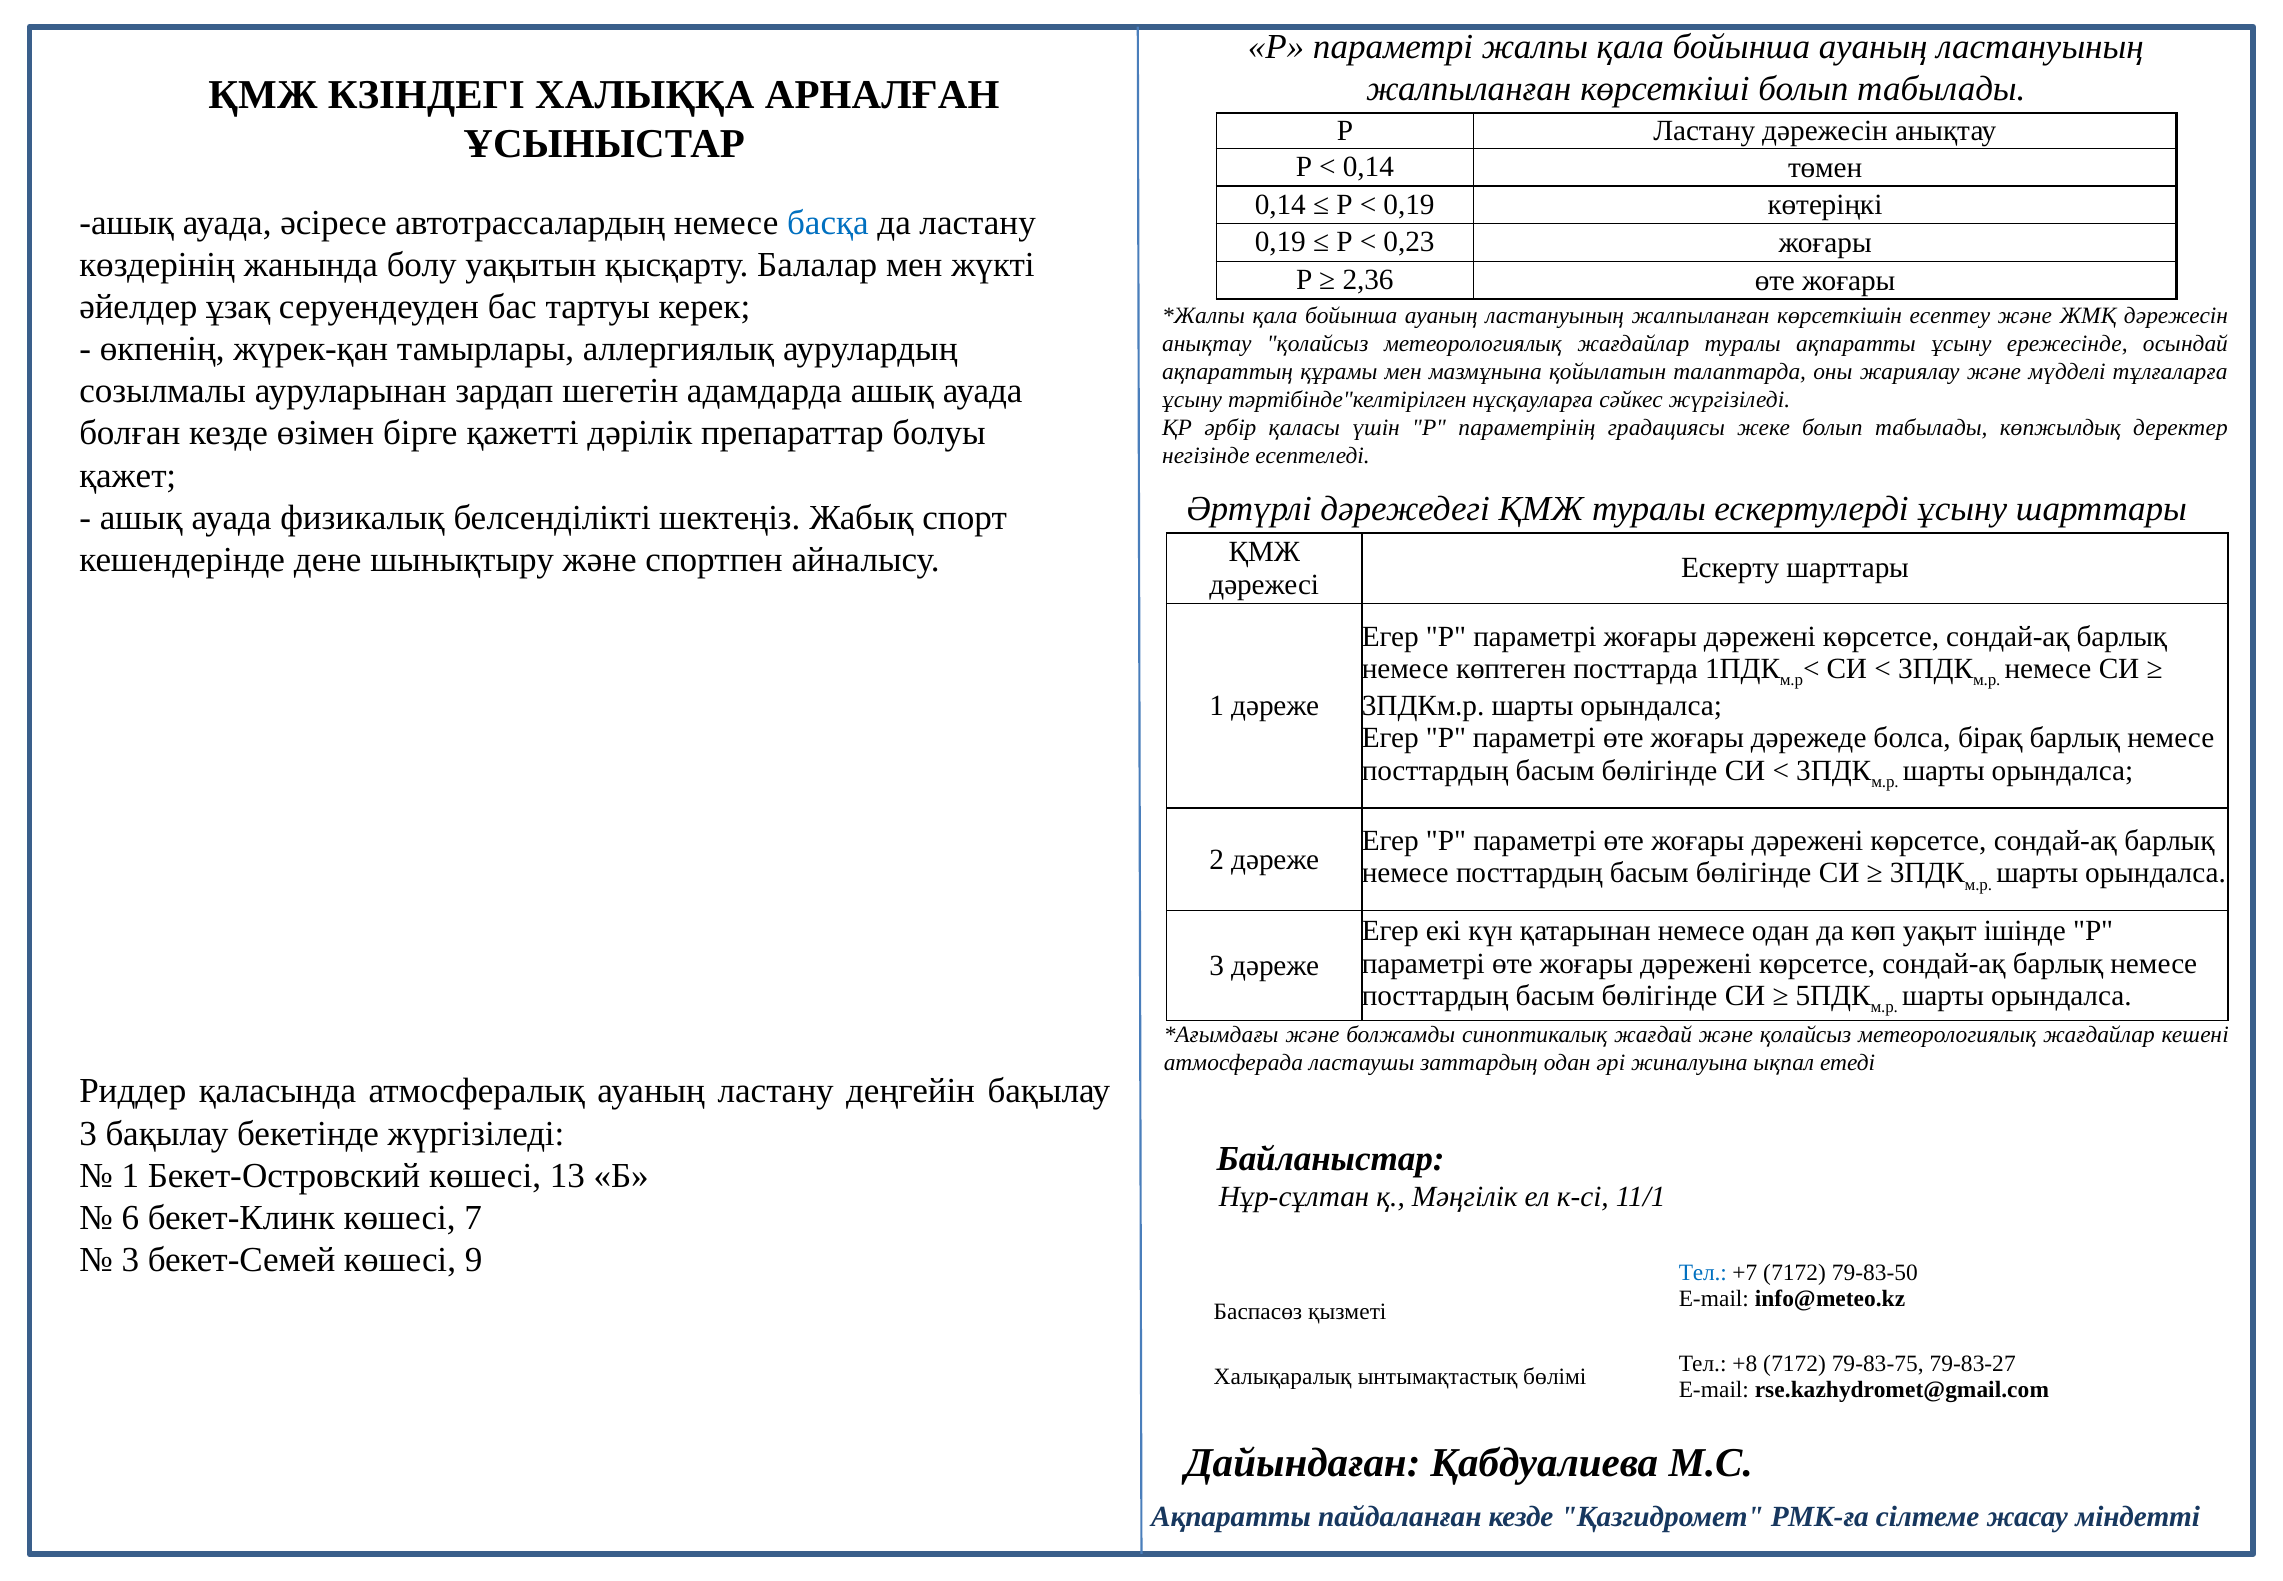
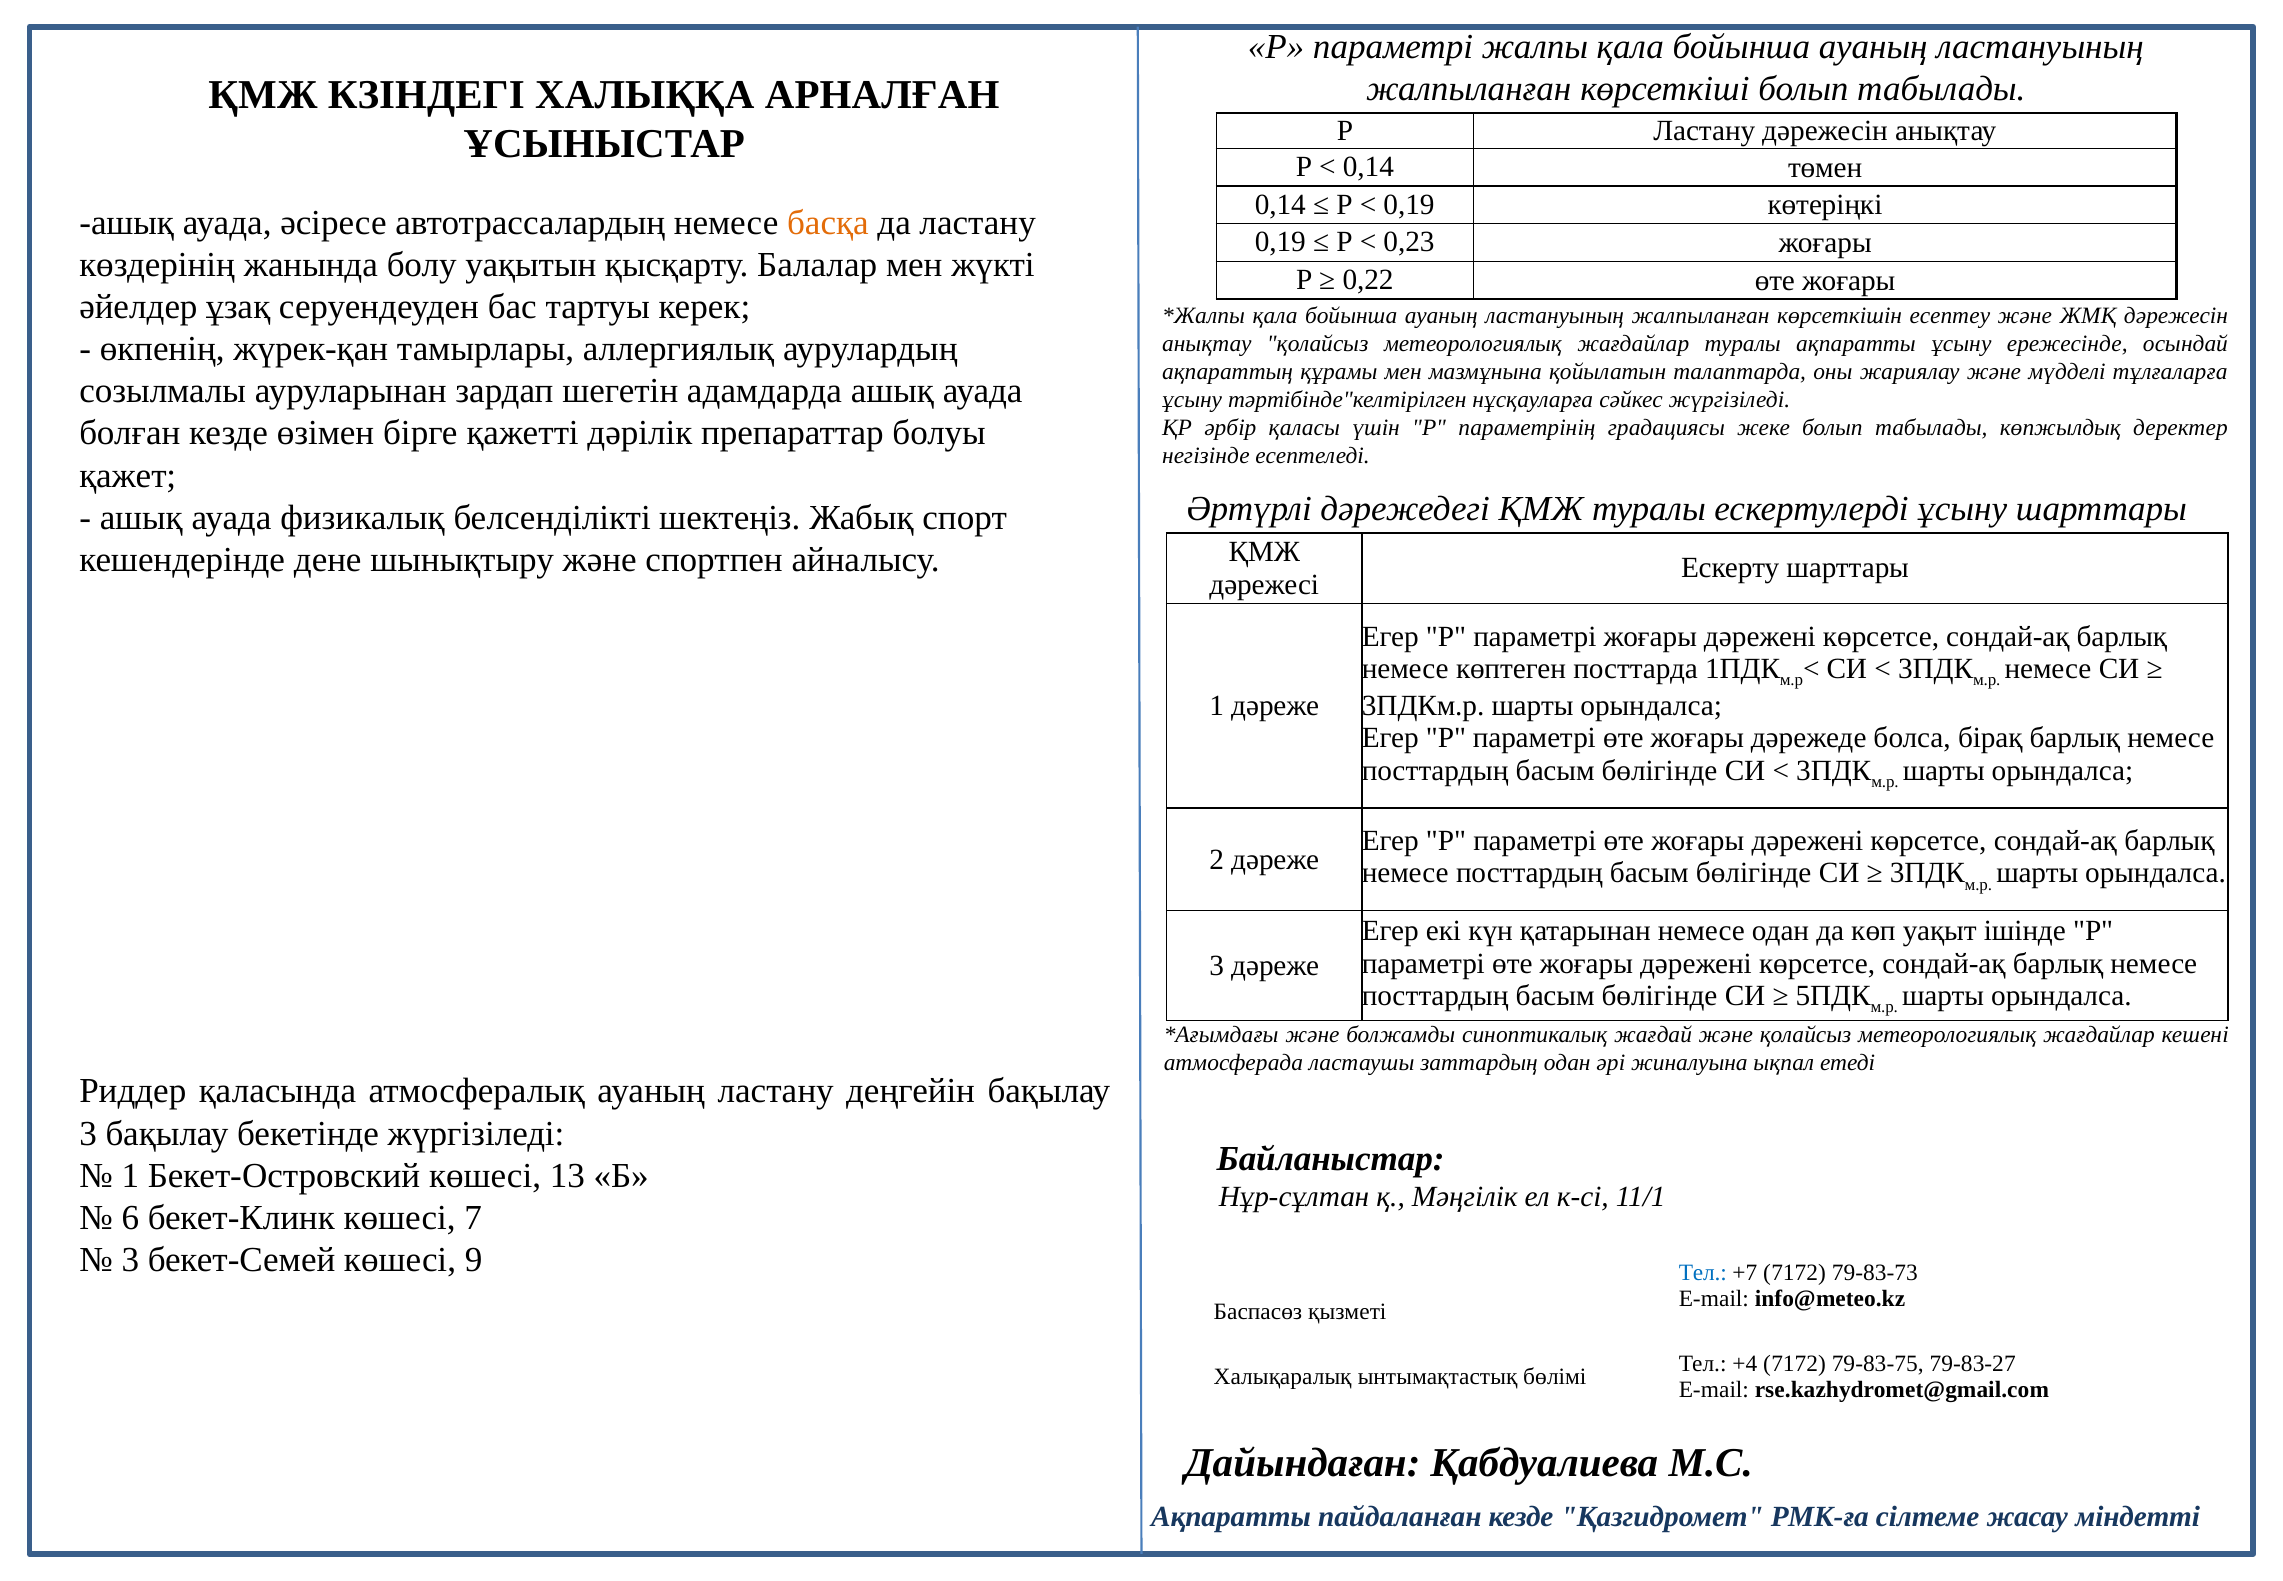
басқа colour: blue -> orange
2,36: 2,36 -> 0,22
79-83-50: 79-83-50 -> 79-83-73
+8: +8 -> +4
